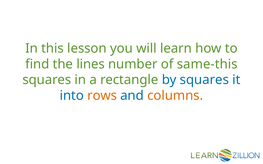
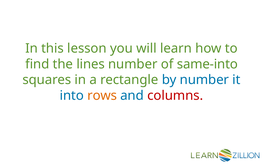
same-this: same-this -> same-into
by squares: squares -> number
columns colour: orange -> red
